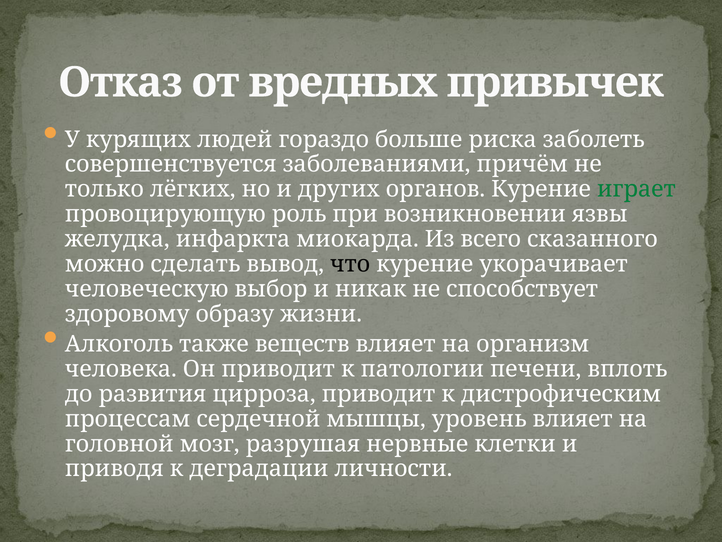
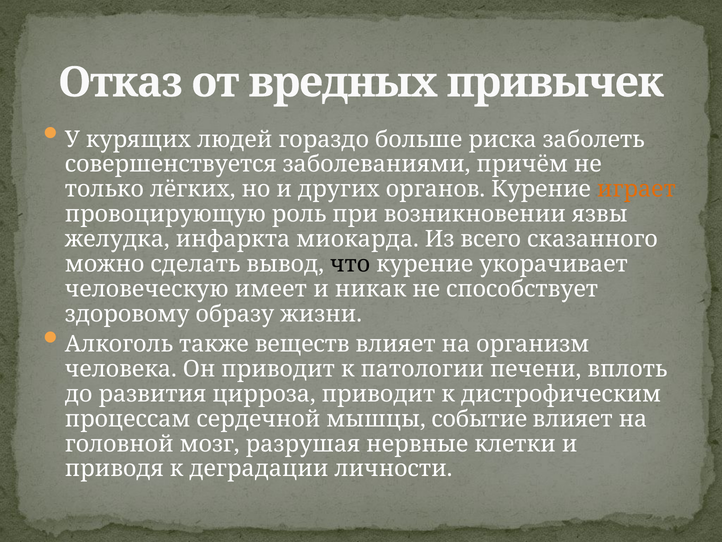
играет colour: green -> orange
выбор: выбор -> имеет
уровень: уровень -> событие
